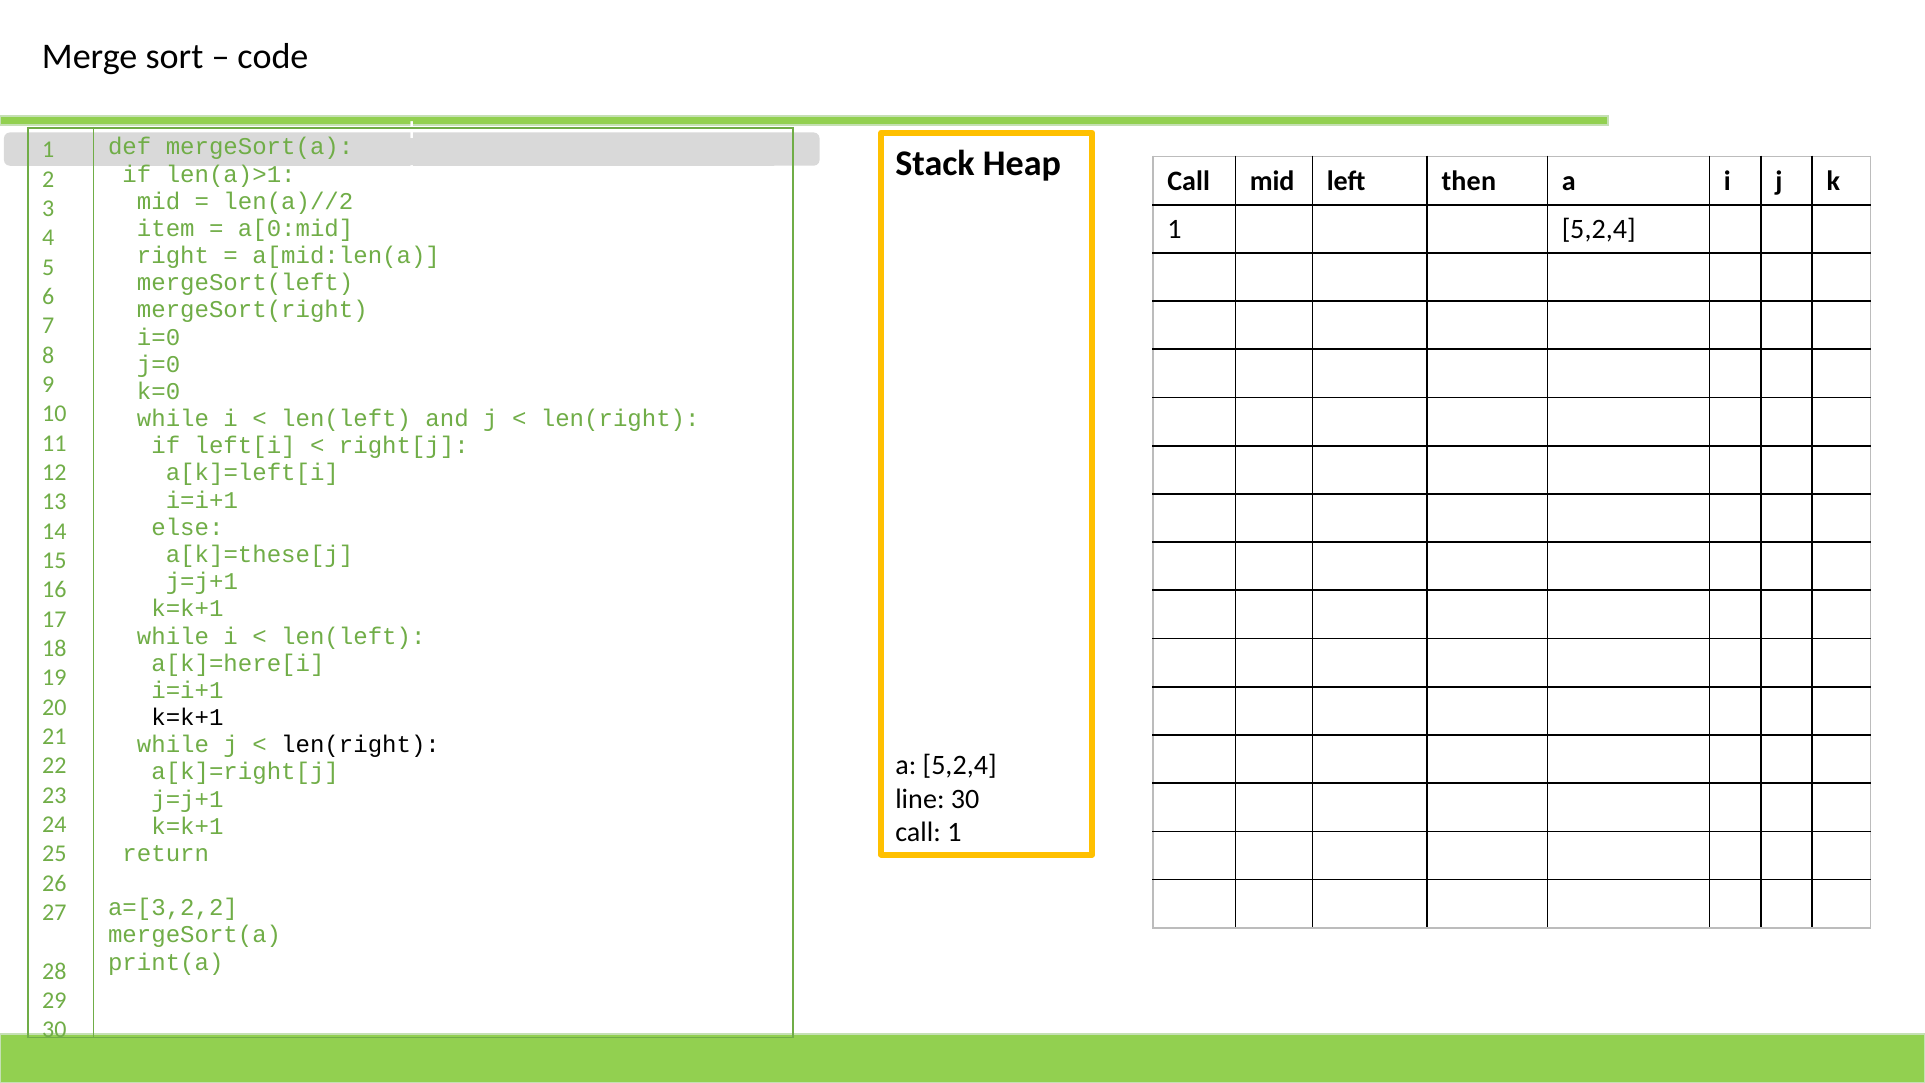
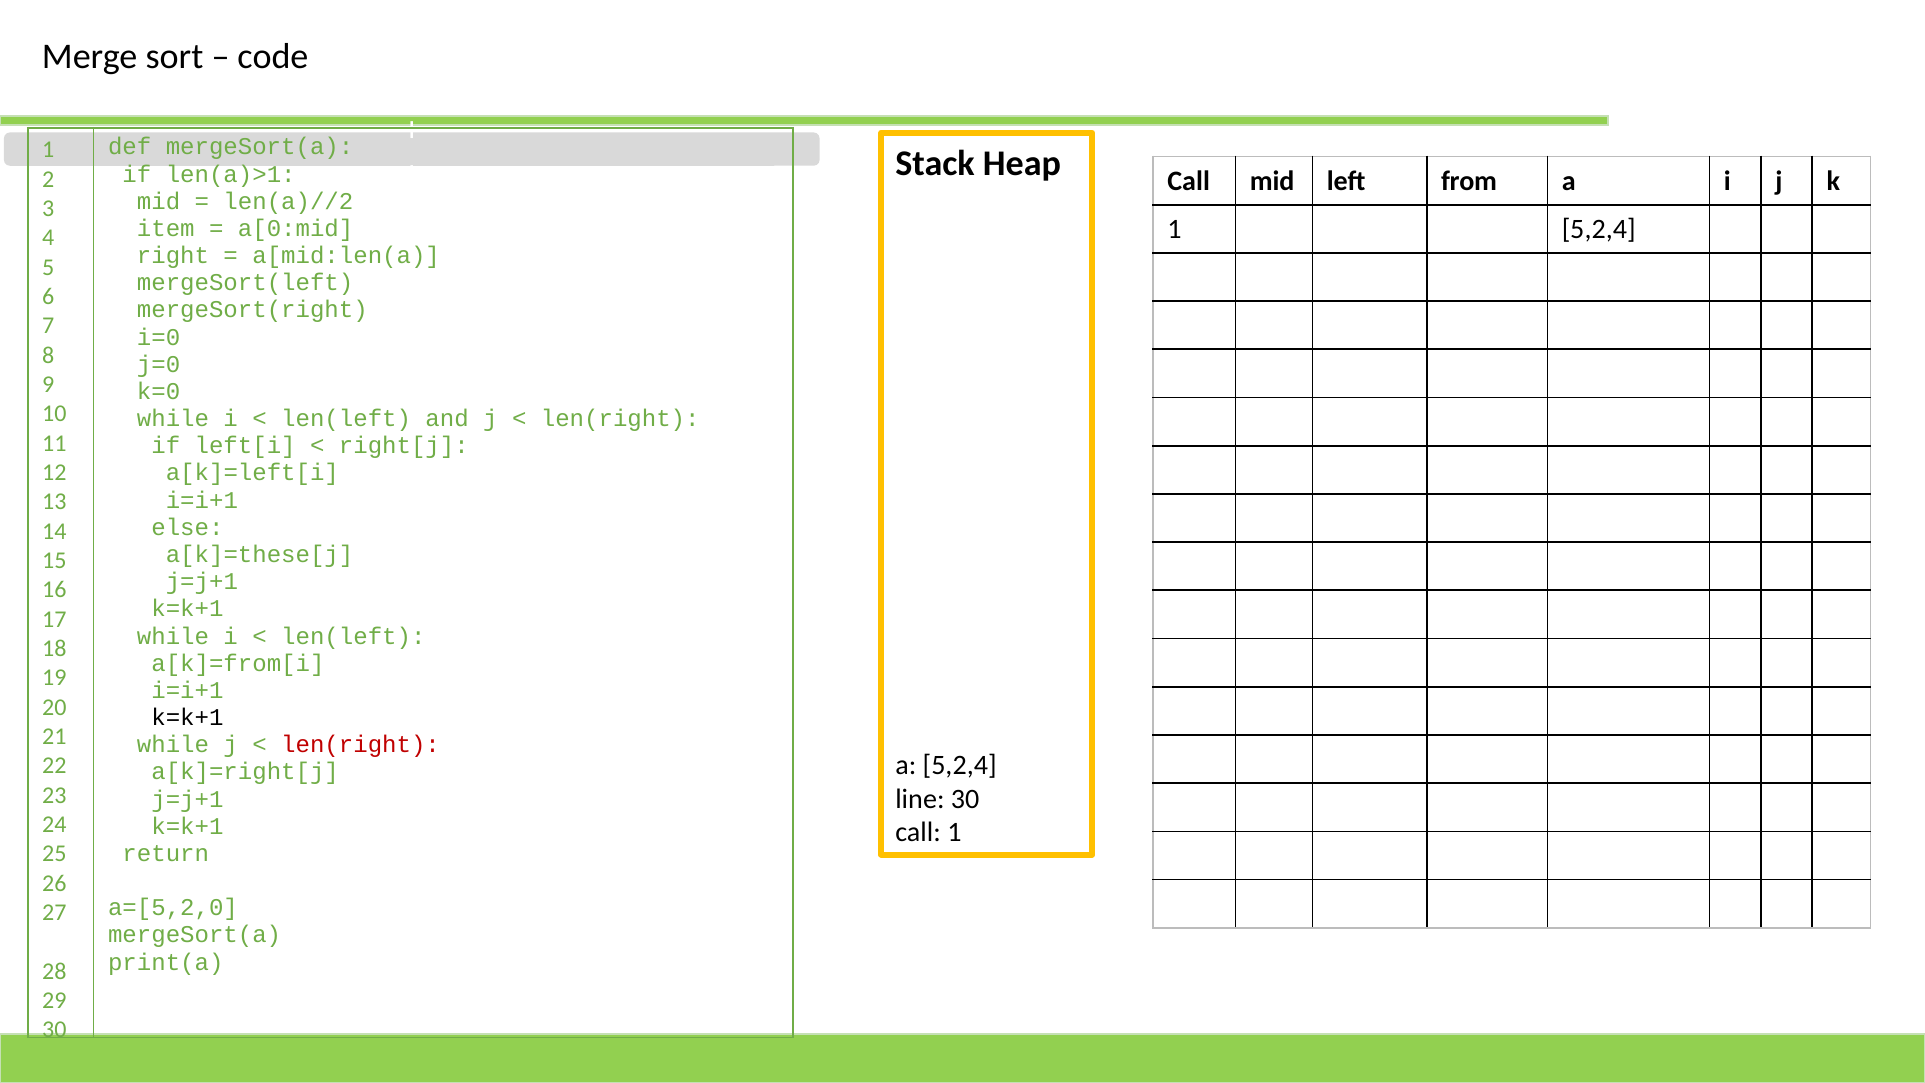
then: then -> from
a[k]=here[i: a[k]=here[i -> a[k]=from[i
len(right at (361, 745) colour: black -> red
a=[3,2,2: a=[3,2,2 -> a=[5,2,0
